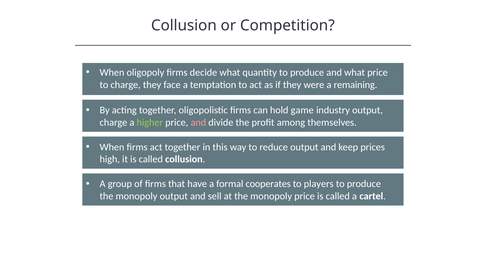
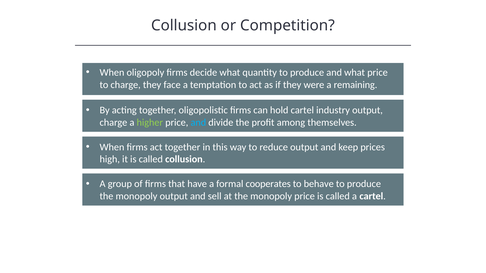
hold game: game -> cartel
and at (198, 123) colour: pink -> light blue
players: players -> behave
